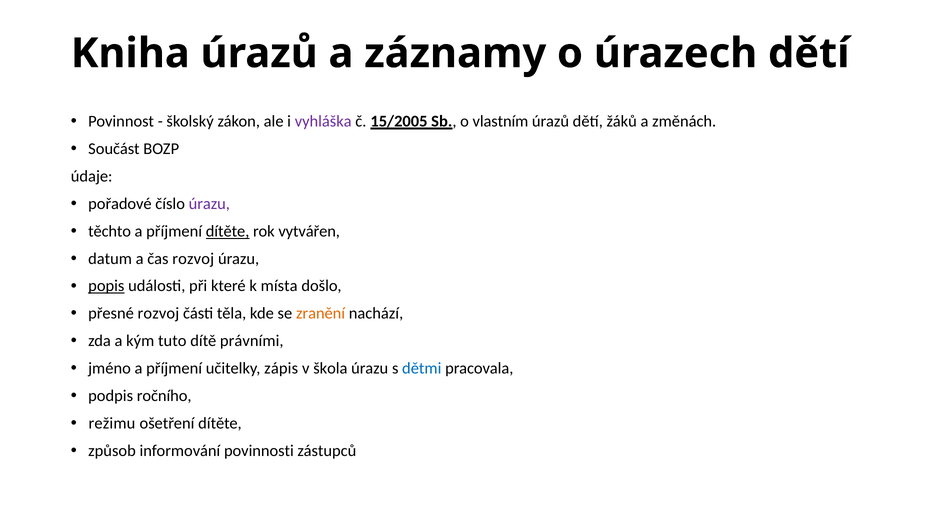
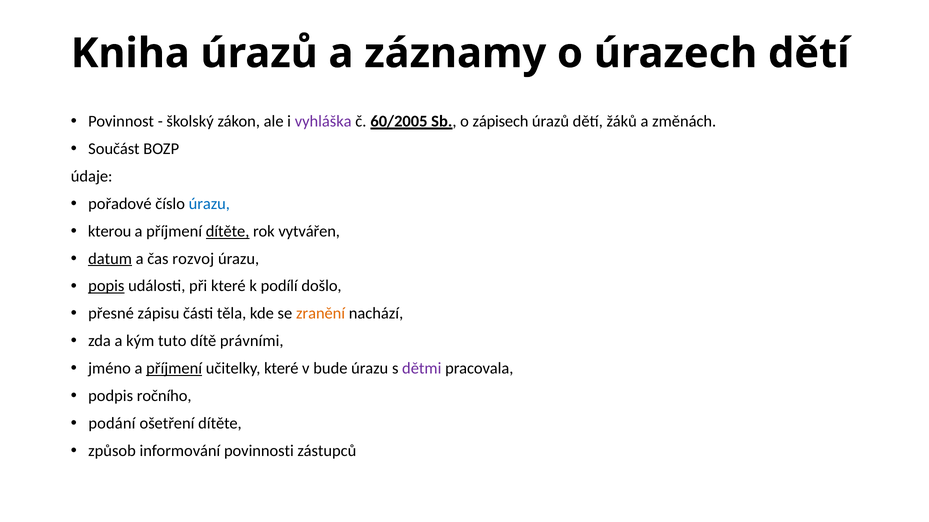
15/2005: 15/2005 -> 60/2005
vlastním: vlastním -> zápisech
úrazu at (209, 204) colour: purple -> blue
těchto: těchto -> kterou
datum underline: none -> present
místa: místa -> podílí
přesné rozvoj: rozvoj -> zápisu
příjmení at (174, 369) underline: none -> present
učitelky zápis: zápis -> které
škola: škola -> bude
dětmi colour: blue -> purple
režimu: režimu -> podání
